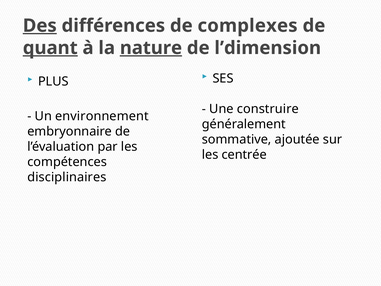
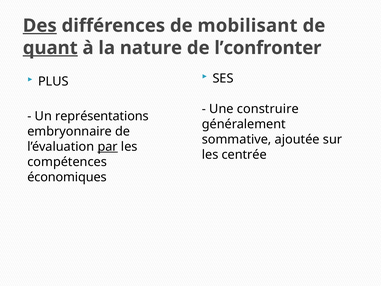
complexes: complexes -> mobilisant
nature underline: present -> none
l’dimension: l’dimension -> l’confronter
environnement: environnement -> représentations
par underline: none -> present
disciplinaires: disciplinaires -> économiques
